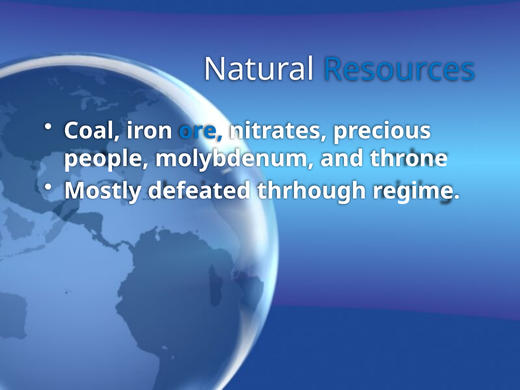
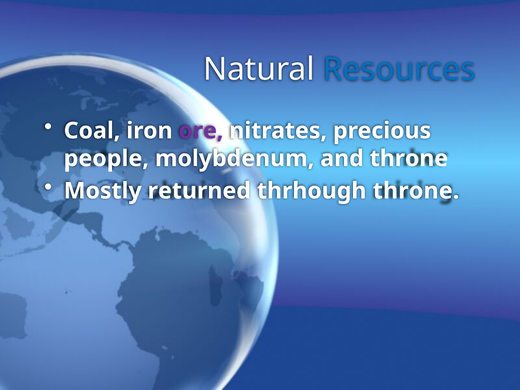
ore colour: blue -> purple
defeated: defeated -> returned
thrhough regime: regime -> throne
